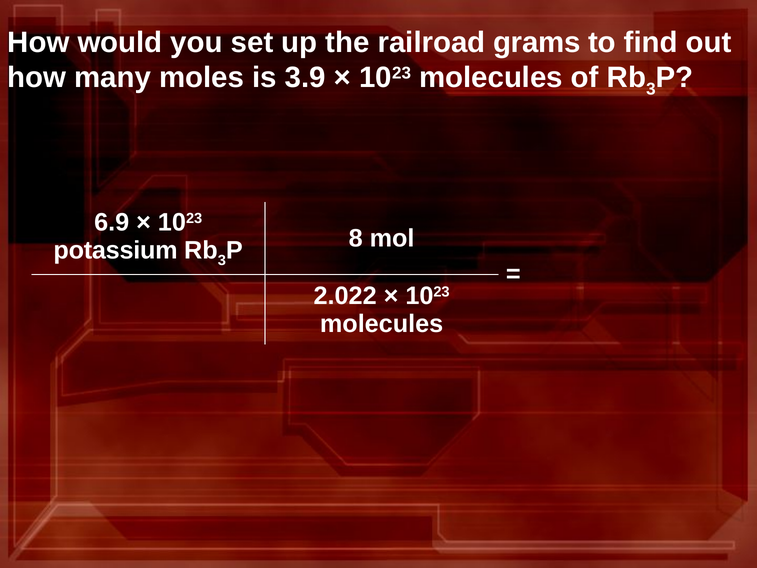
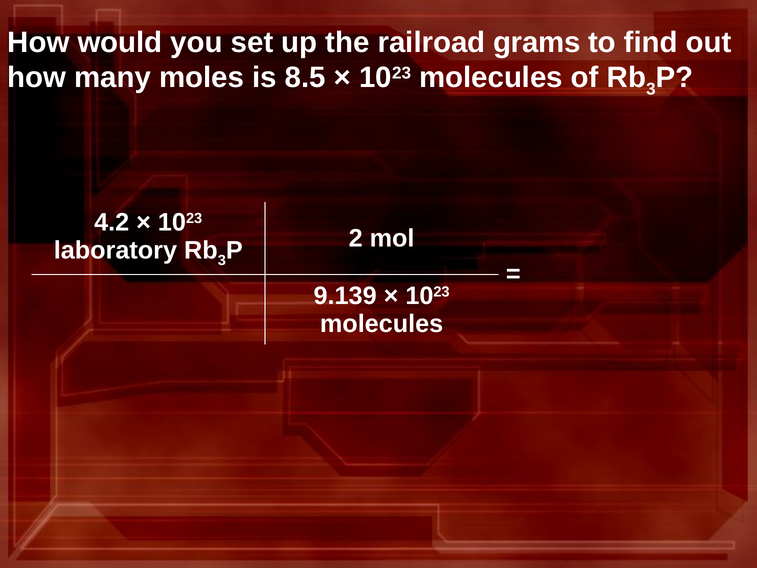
3.9: 3.9 -> 8.5
6.9: 6.9 -> 4.2
potassium: potassium -> laboratory
8: 8 -> 2
2.022: 2.022 -> 9.139
